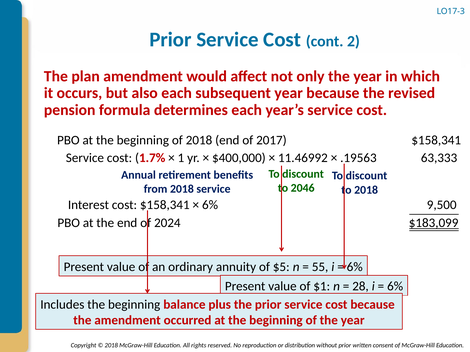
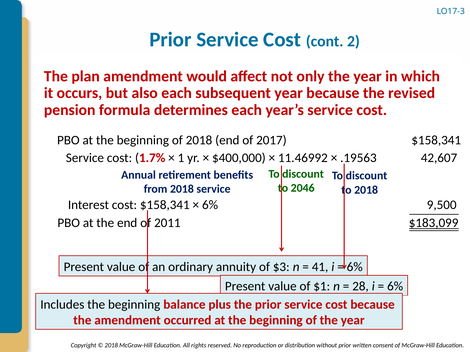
63,333: 63,333 -> 42,607
2024: 2024 -> 2011
$5: $5 -> $3
55: 55 -> 41
